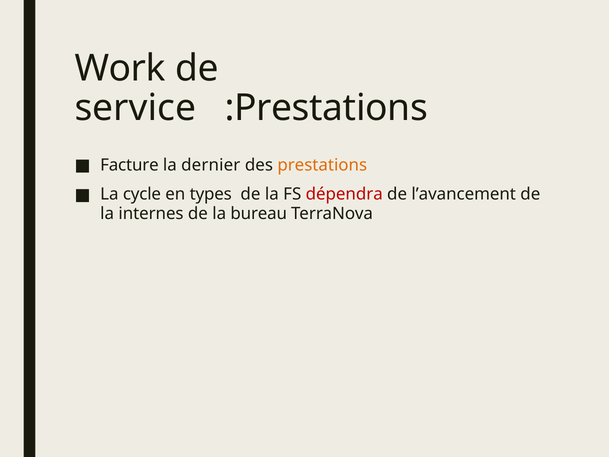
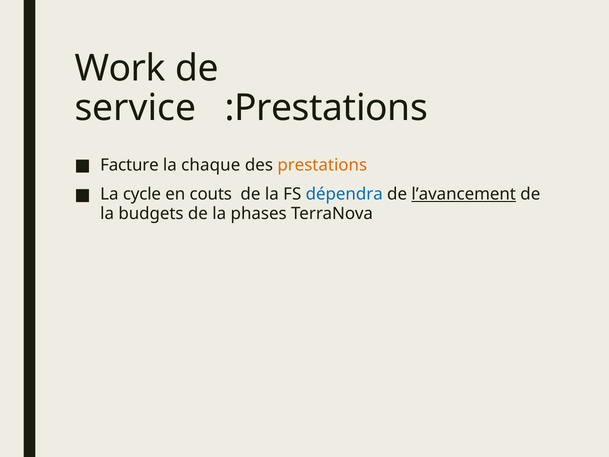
dernier: dernier -> chaque
types: types -> couts
dépendra colour: red -> blue
l’avancement underline: none -> present
internes: internes -> budgets
bureau: bureau -> phases
